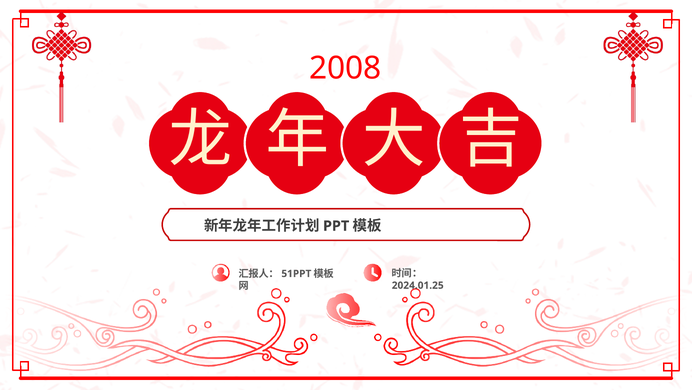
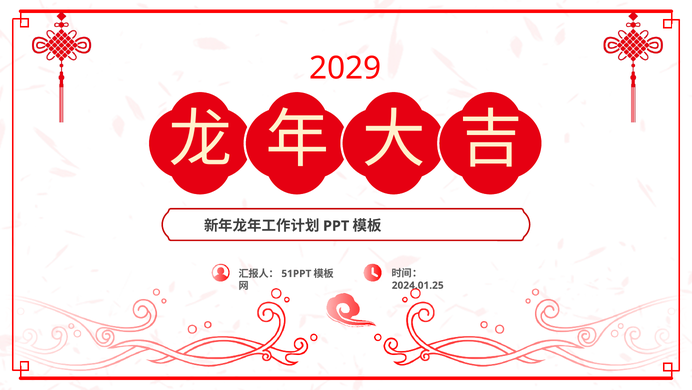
2008: 2008 -> 2029
